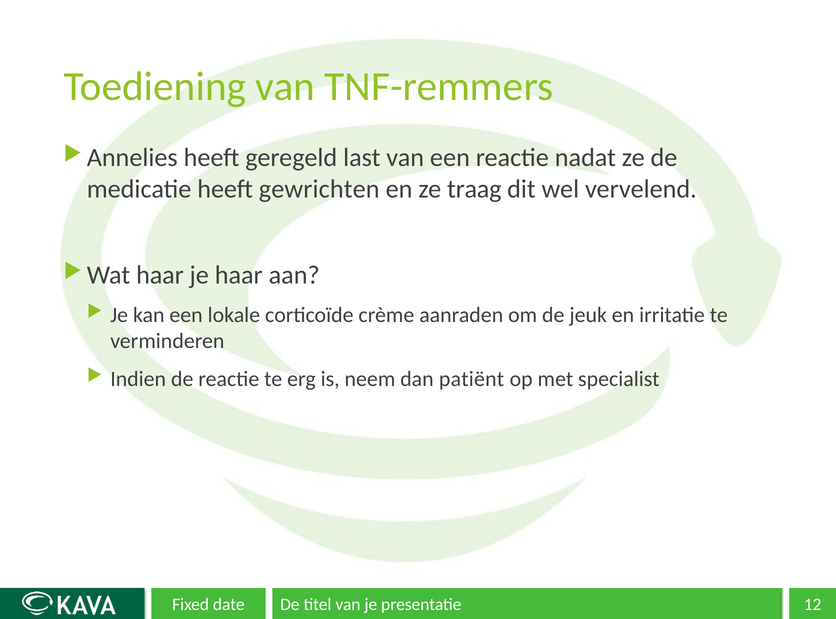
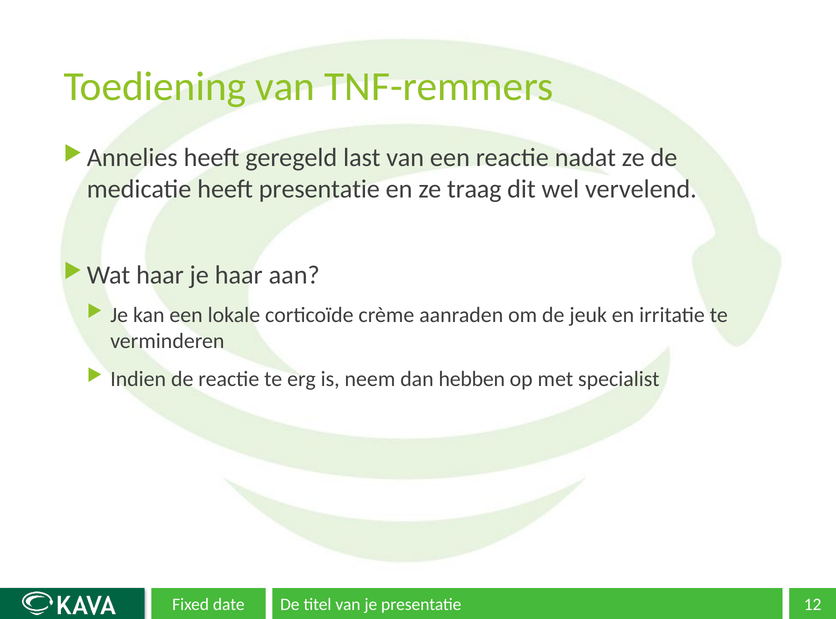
heeft gewrichten: gewrichten -> presentatie
patiënt: patiënt -> hebben
